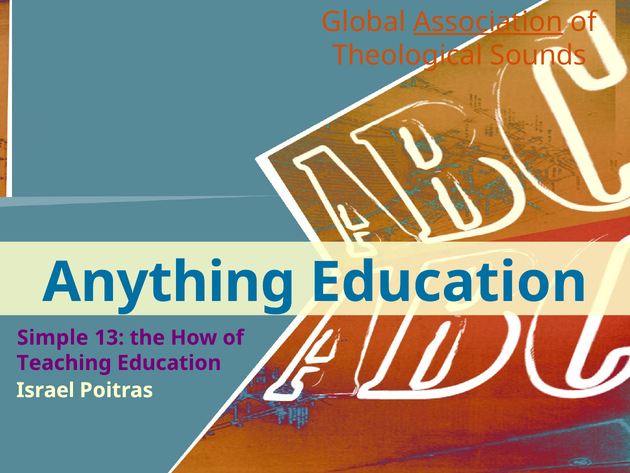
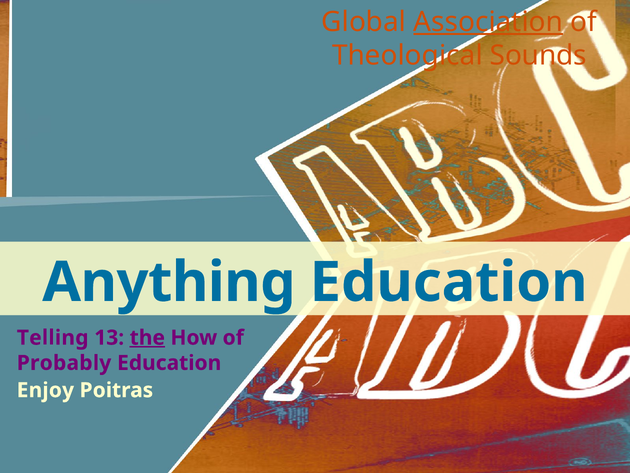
Simple: Simple -> Telling
the underline: none -> present
Teaching: Teaching -> Probably
Israel: Israel -> Enjoy
